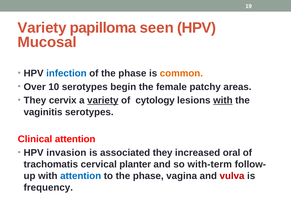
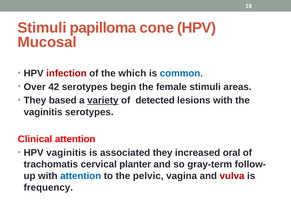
Variety at (42, 28): Variety -> Stimuli
seen: seen -> cone
infection colour: blue -> red
of the phase: phase -> which
common colour: orange -> blue
10: 10 -> 42
female patchy: patchy -> stimuli
cervix: cervix -> based
cytology: cytology -> detected
with at (223, 101) underline: present -> none
HPV invasion: invasion -> vaginitis
with-term: with-term -> gray-term
to the phase: phase -> pelvic
